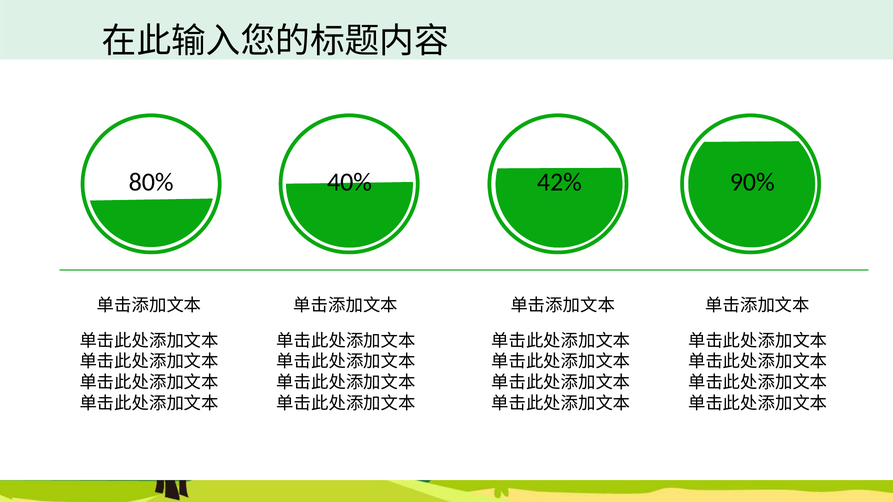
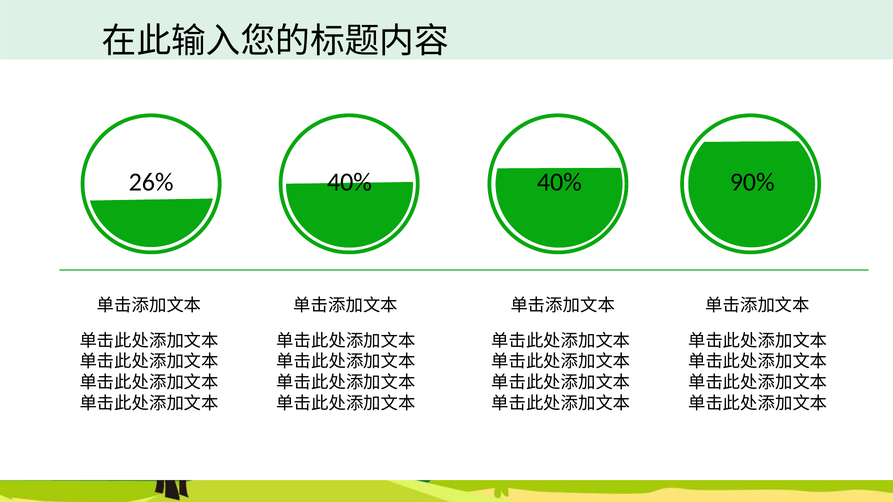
80%: 80% -> 26%
40% 42%: 42% -> 40%
